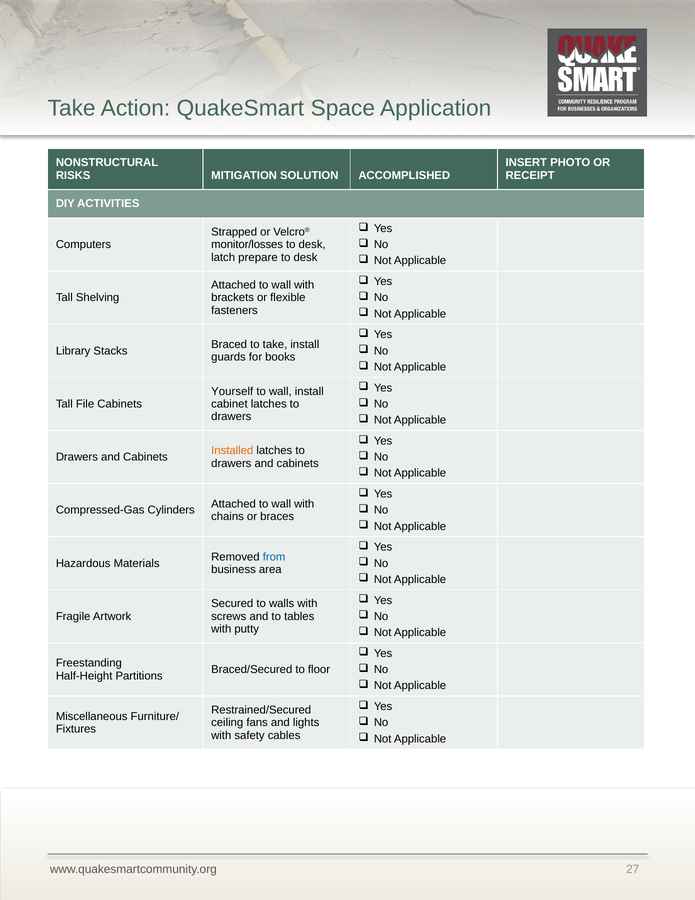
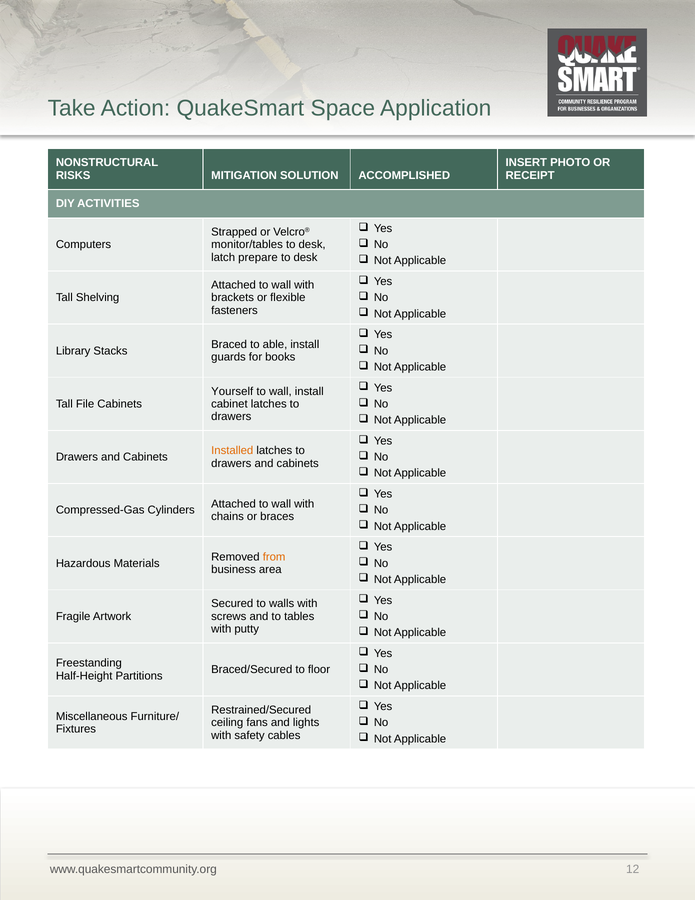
monitor/losses: monitor/losses -> monitor/tables
to take: take -> able
from colour: blue -> orange
27: 27 -> 12
